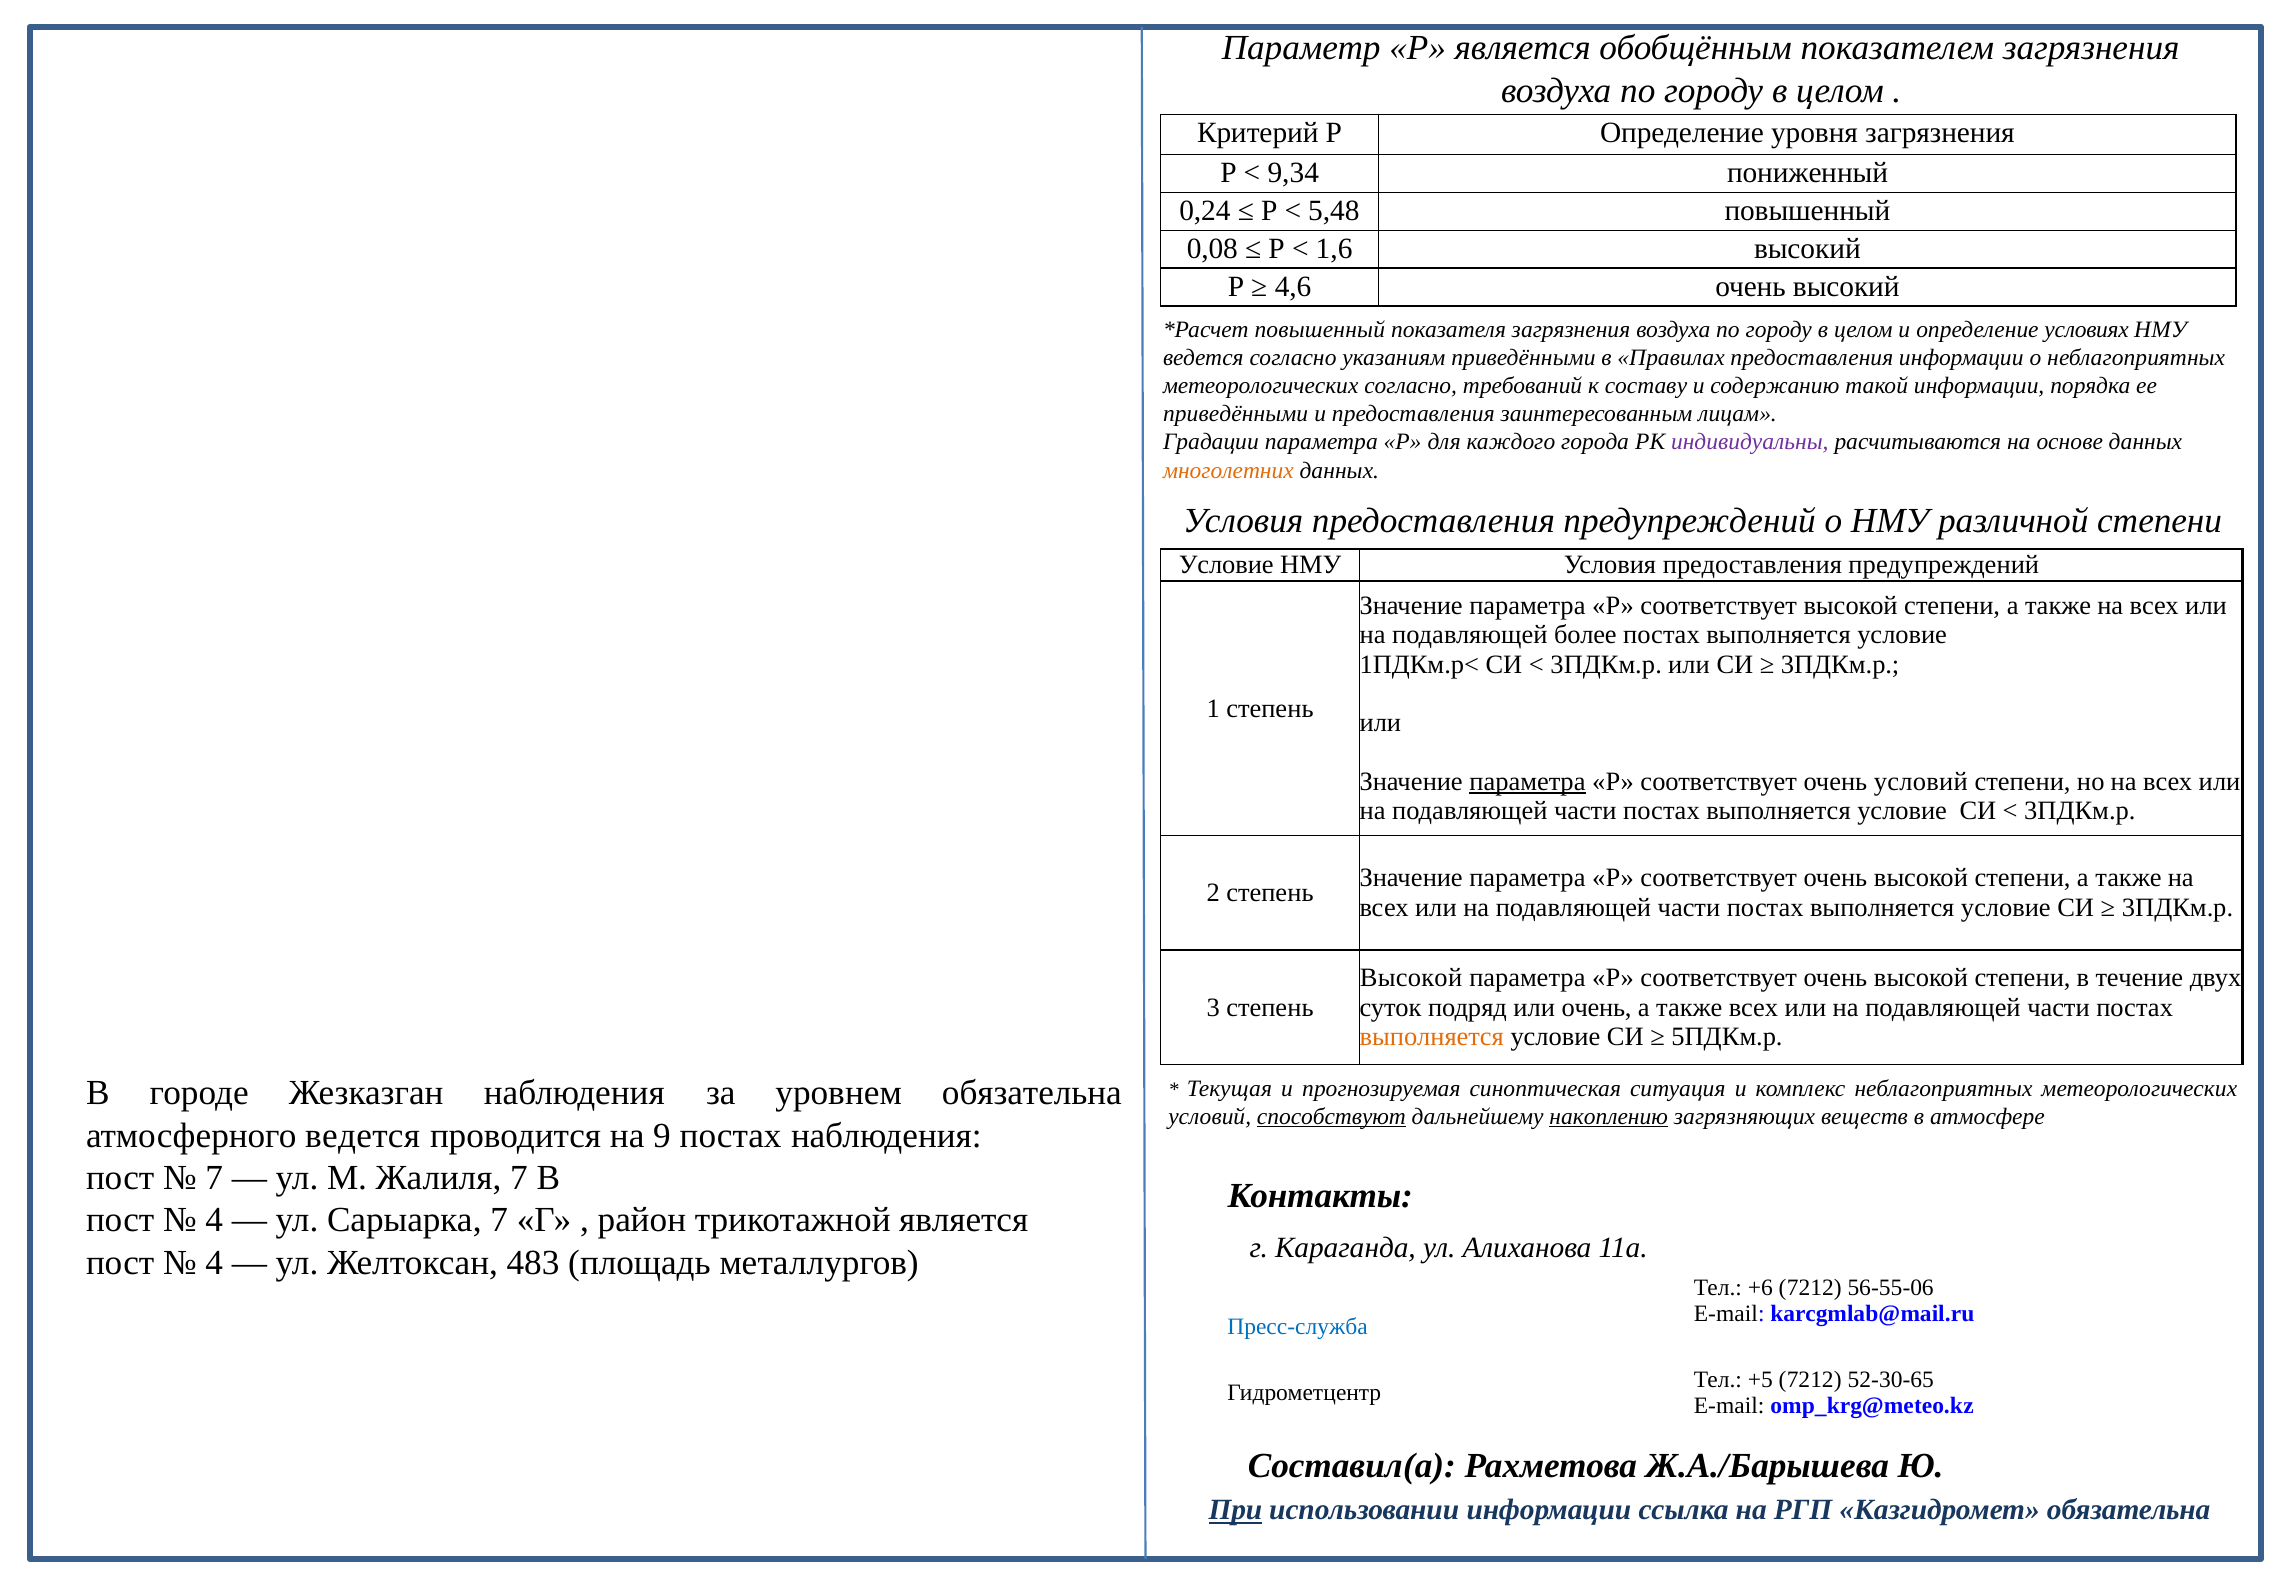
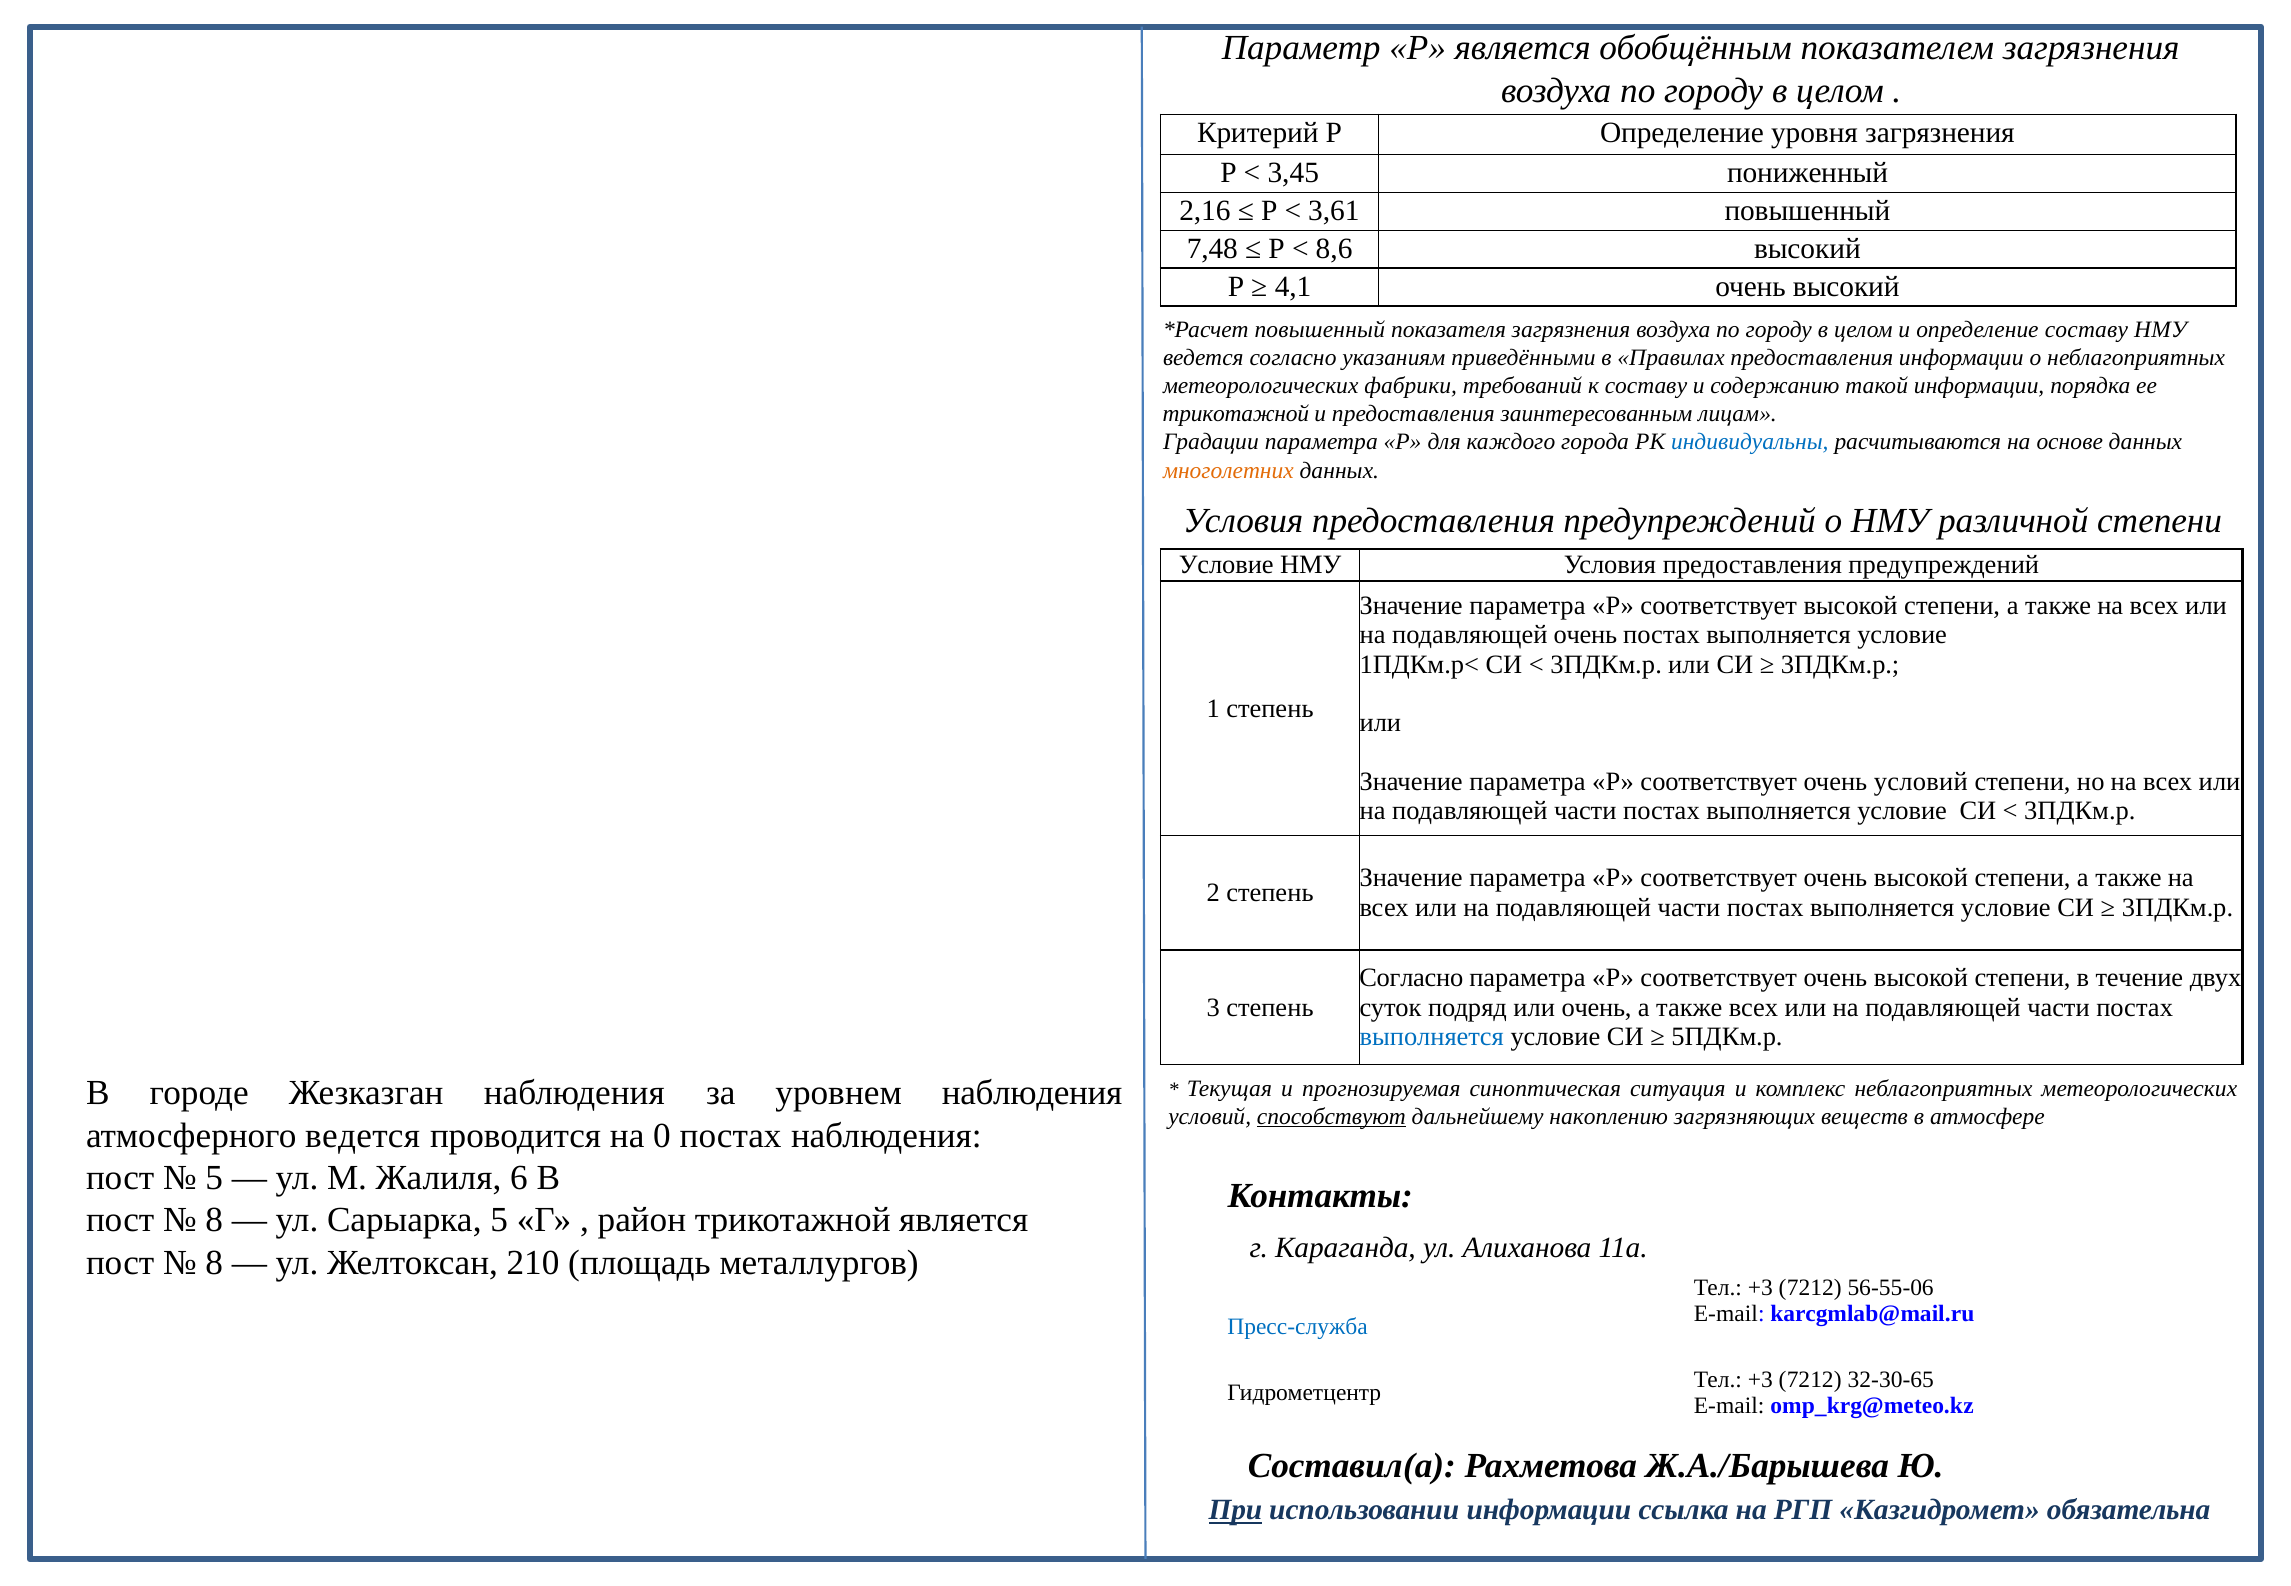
9,34: 9,34 -> 3,45
0,24: 0,24 -> 2,16
5,48: 5,48 -> 3,61
0,08: 0,08 -> 7,48
1,6: 1,6 -> 8,6
4,6: 4,6 -> 4,1
определение условиях: условиях -> составу
метеорологических согласно: согласно -> фабрики
приведёнными at (1236, 414): приведёнными -> трикотажной
индивидуальны colour: purple -> blue
подавляющей более: более -> очень
параметра at (1527, 782) underline: present -> none
Высокой at (1411, 978): Высокой -> Согласно
выполняется at (1432, 1037) colour: orange -> blue
уровнем обязательна: обязательна -> наблюдения
накоплению underline: present -> none
9: 9 -> 0
7 at (214, 1178): 7 -> 5
Жалиля 7: 7 -> 6
4 at (214, 1220): 4 -> 8
Сарыарка 7: 7 -> 5
4 at (214, 1263): 4 -> 8
483: 483 -> 210
+6 at (1760, 1288): +6 -> +3
+5 at (1760, 1379): +5 -> +3
52-30-65: 52-30-65 -> 32-30-65
